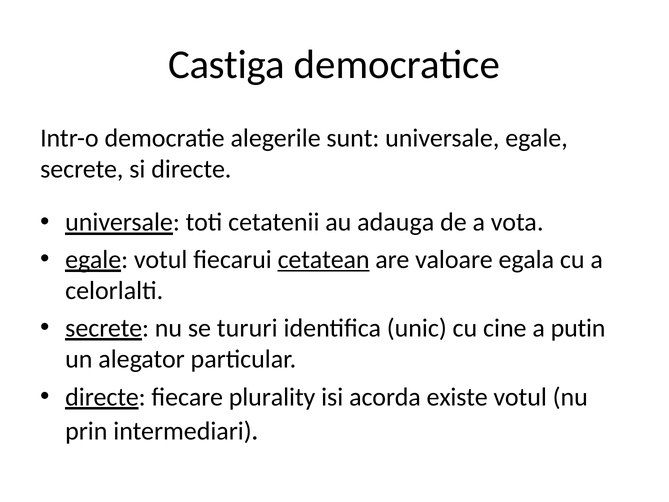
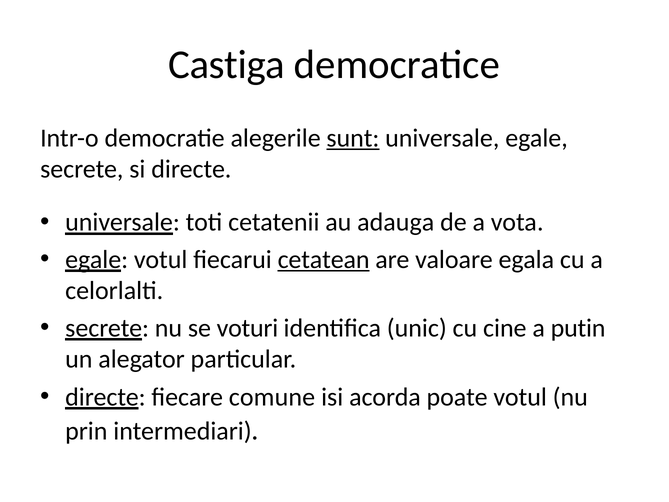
sunt underline: none -> present
tururi: tururi -> voturi
plurality: plurality -> comune
existe: existe -> poate
